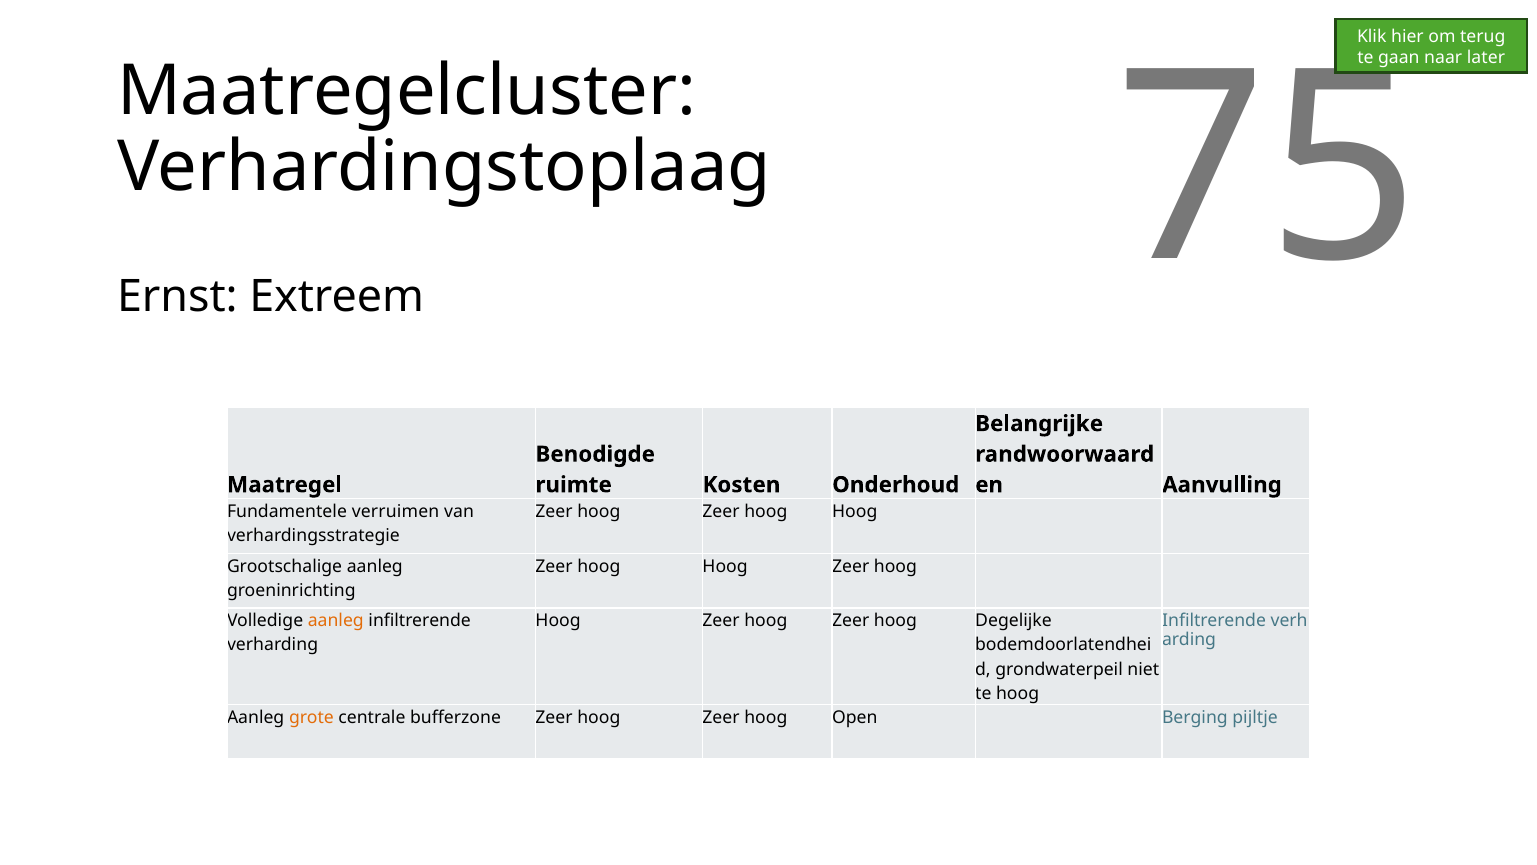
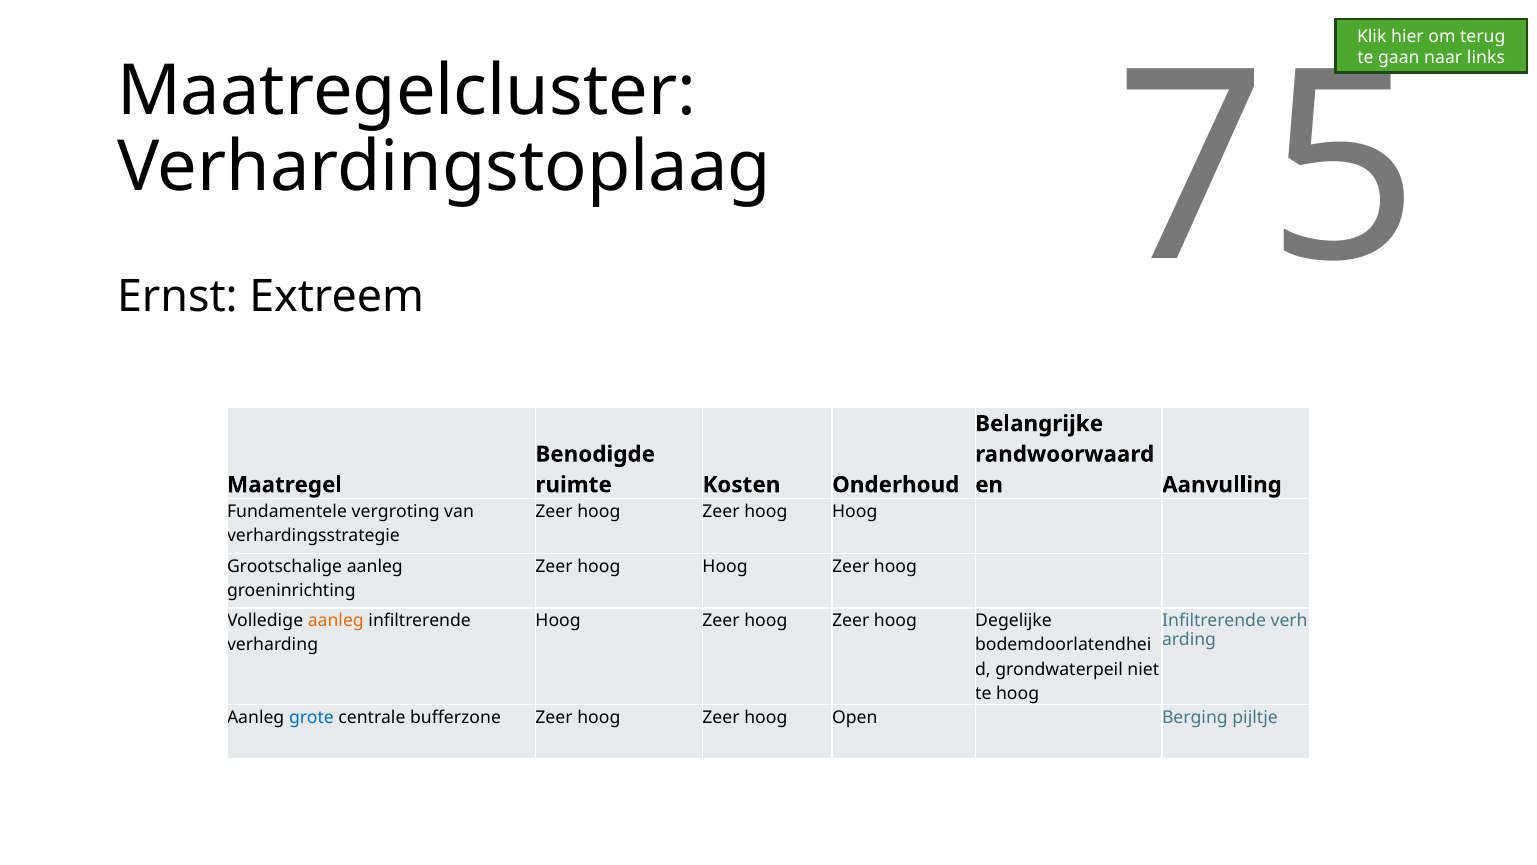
later: later -> links
verruimen: verruimen -> vergroting
grote colour: orange -> blue
